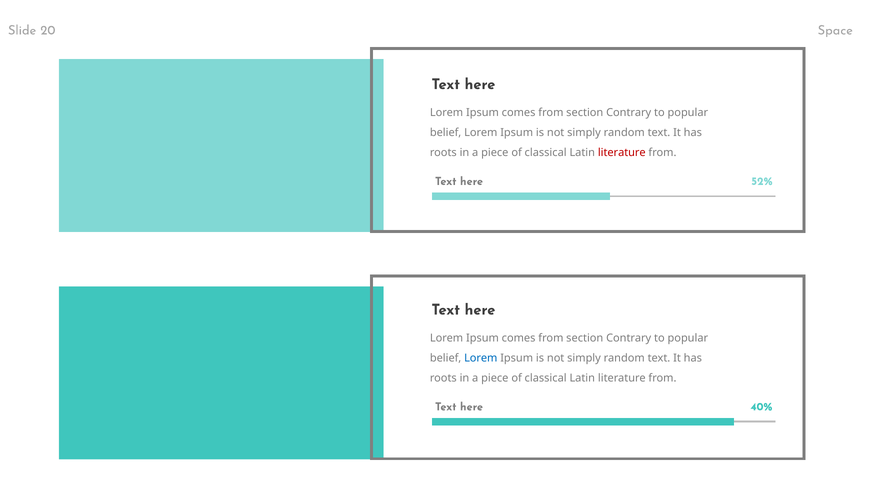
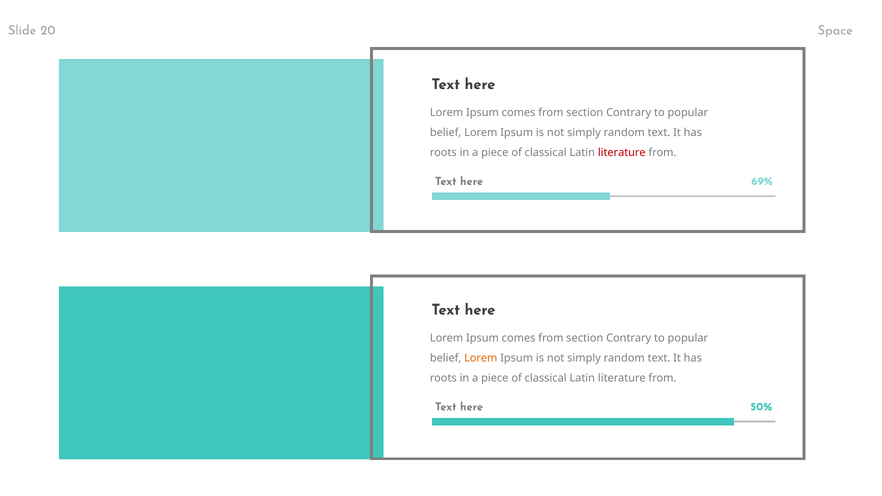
52%: 52% -> 69%
Lorem at (481, 358) colour: blue -> orange
40%: 40% -> 50%
